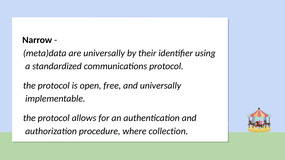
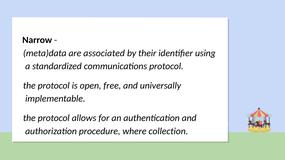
are universally: universally -> associated
